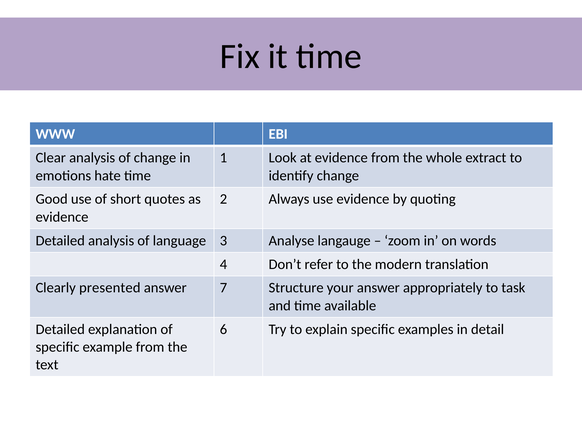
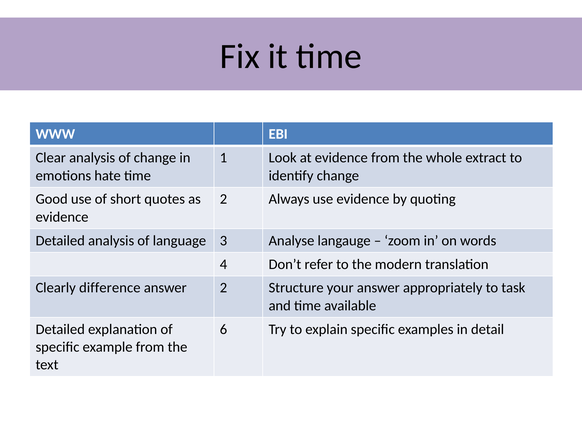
presented: presented -> difference
answer 7: 7 -> 2
